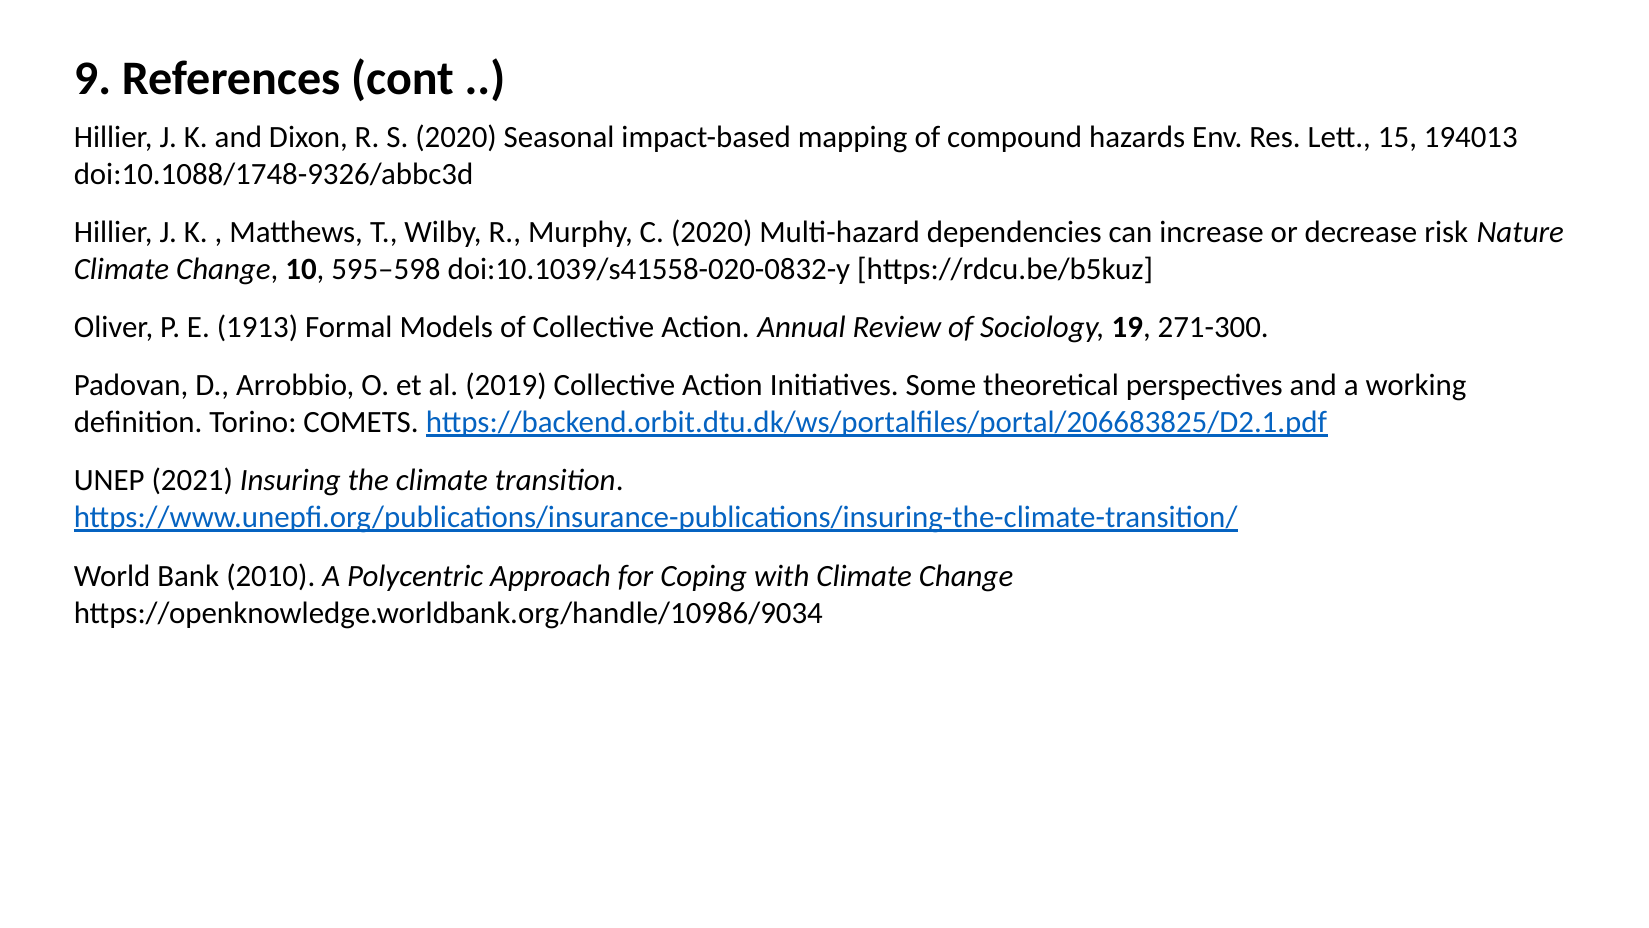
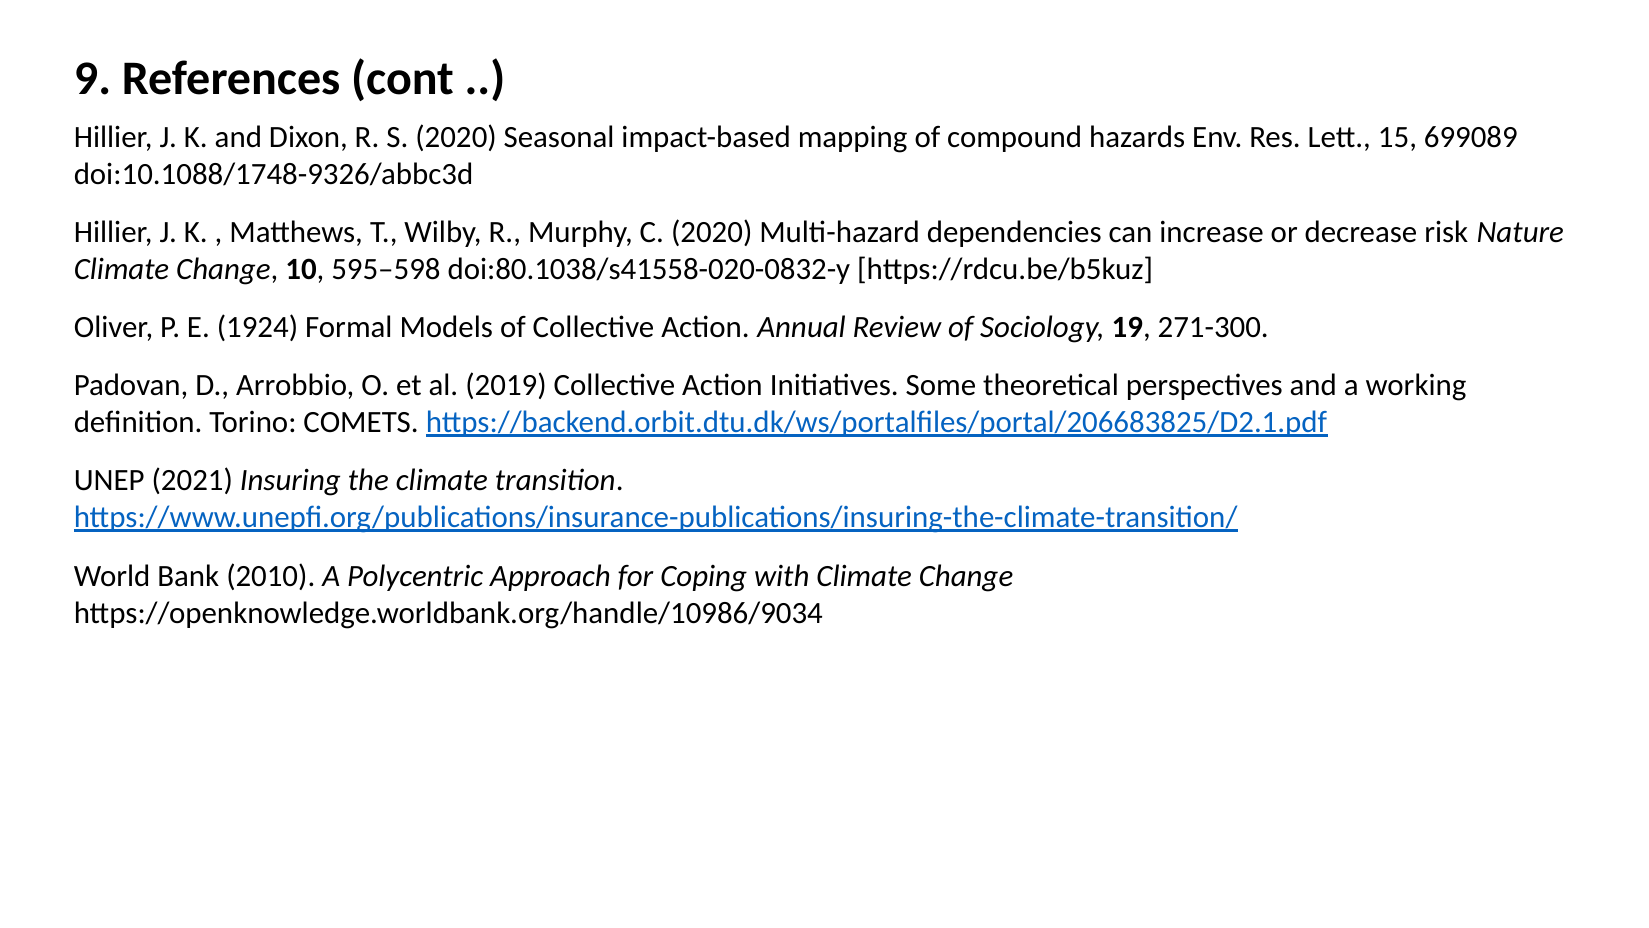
194013: 194013 -> 699089
doi:10.1039/s41558-020-0832-y: doi:10.1039/s41558-020-0832-y -> doi:80.1038/s41558-020-0832-y
1913: 1913 -> 1924
